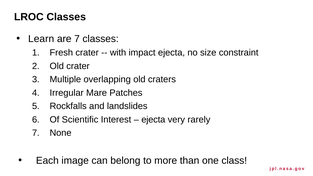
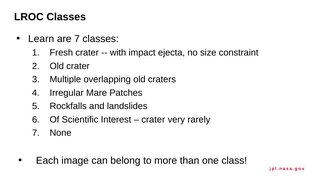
ejecta at (153, 120): ejecta -> crater
